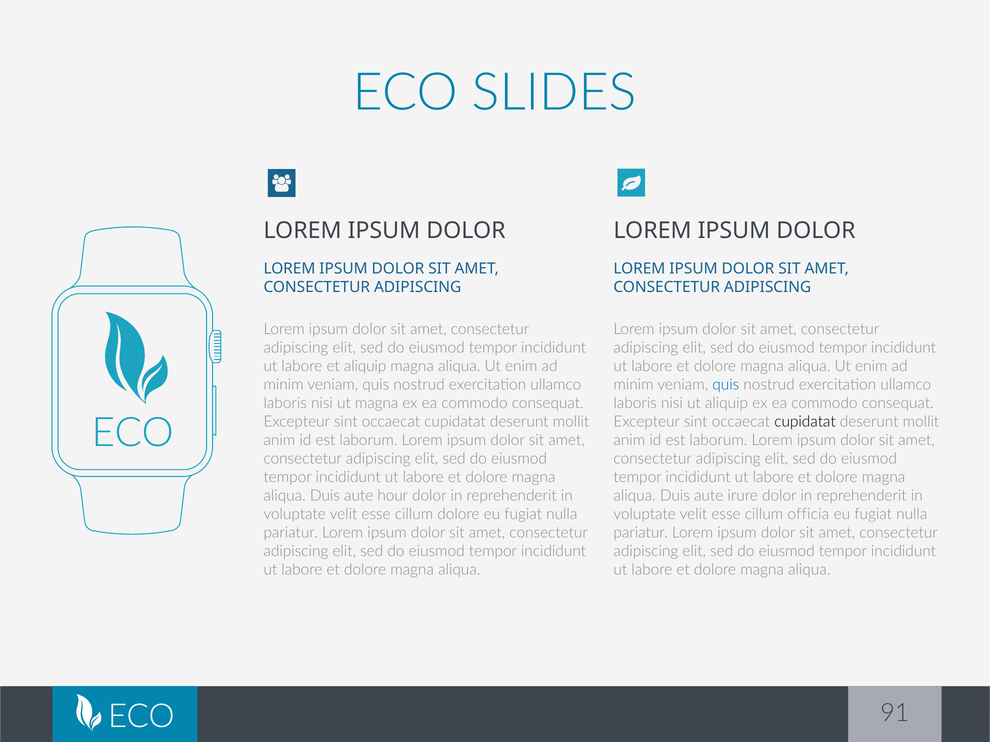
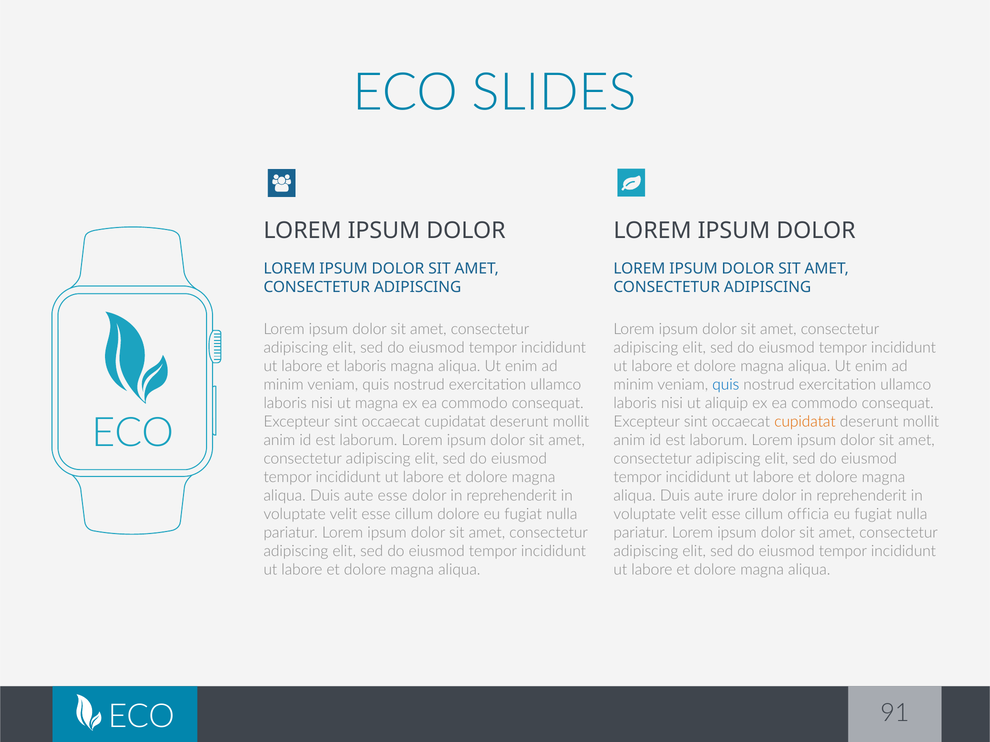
et aliquip: aliquip -> laboris
cupidatat at (805, 422) colour: black -> orange
aute hour: hour -> esse
